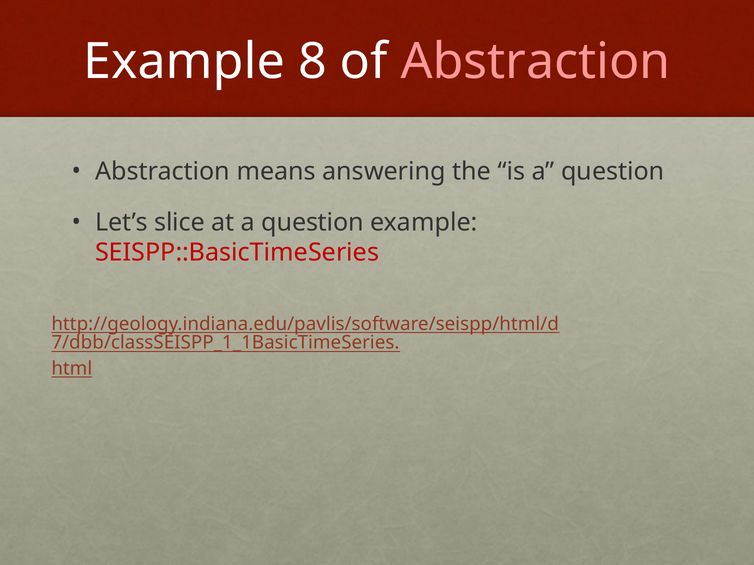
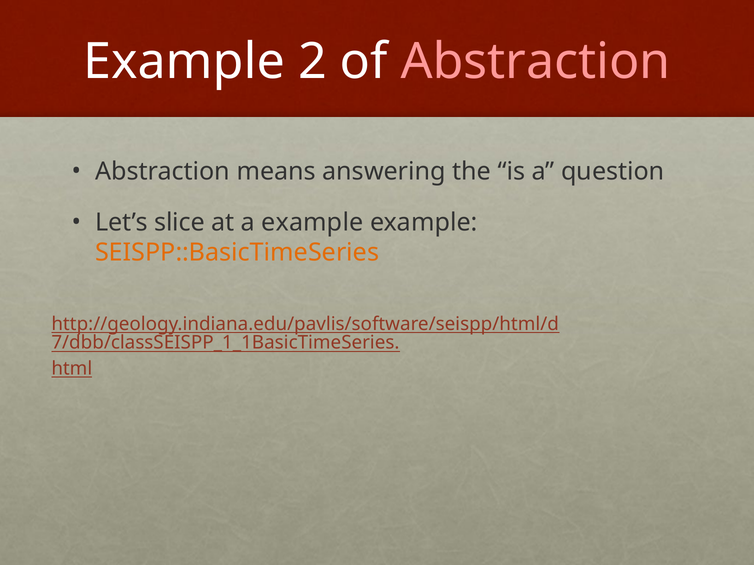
8: 8 -> 2
at a question: question -> example
SEISPP::BasicTimeSeries colour: red -> orange
